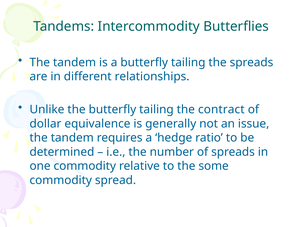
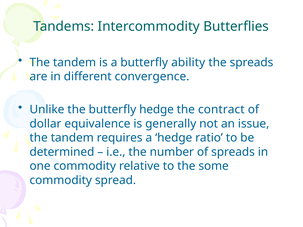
a butterfly tailing: tailing -> ability
relationships: relationships -> convergence
the butterfly tailing: tailing -> hedge
